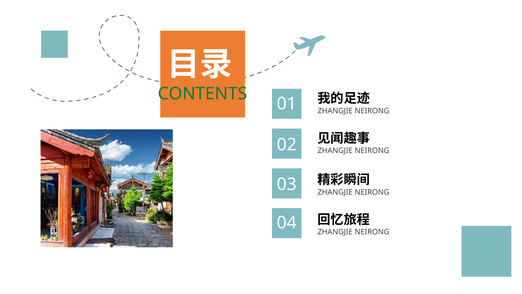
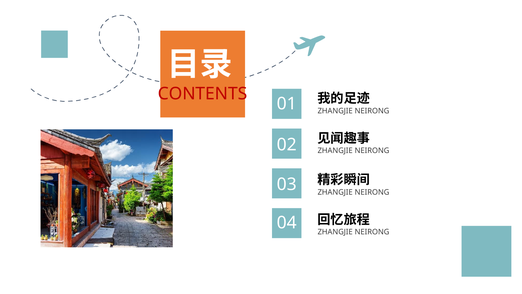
CONTENTS colour: green -> red
